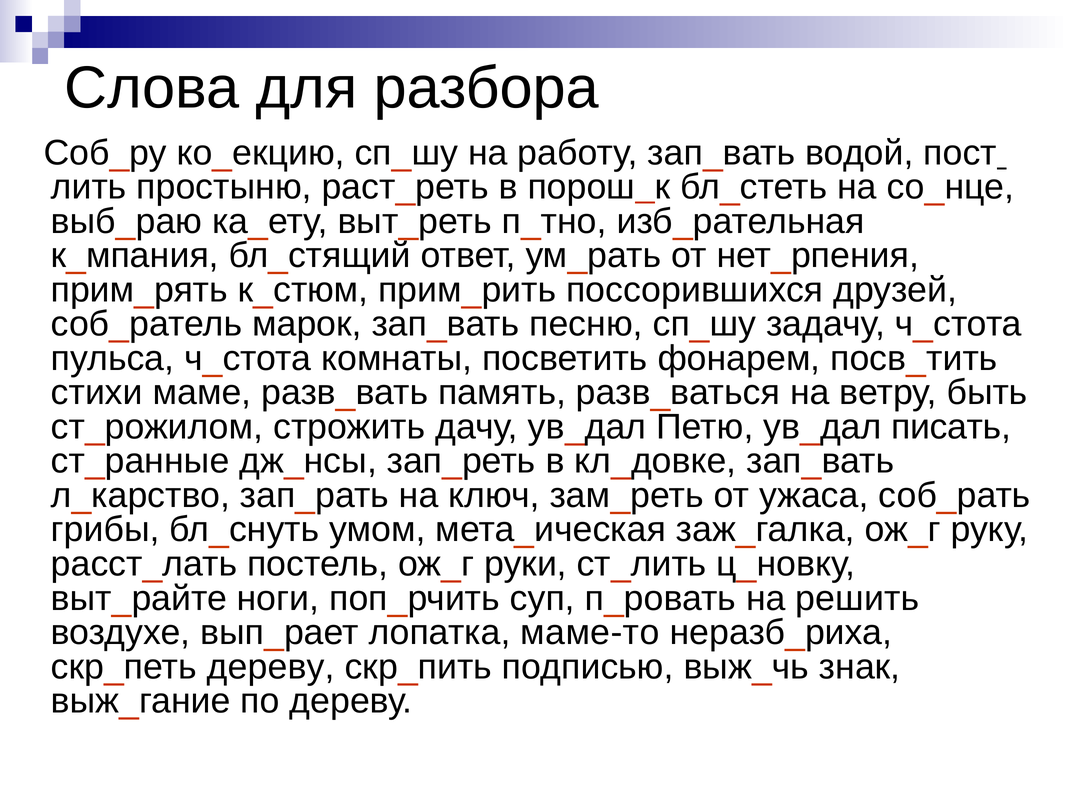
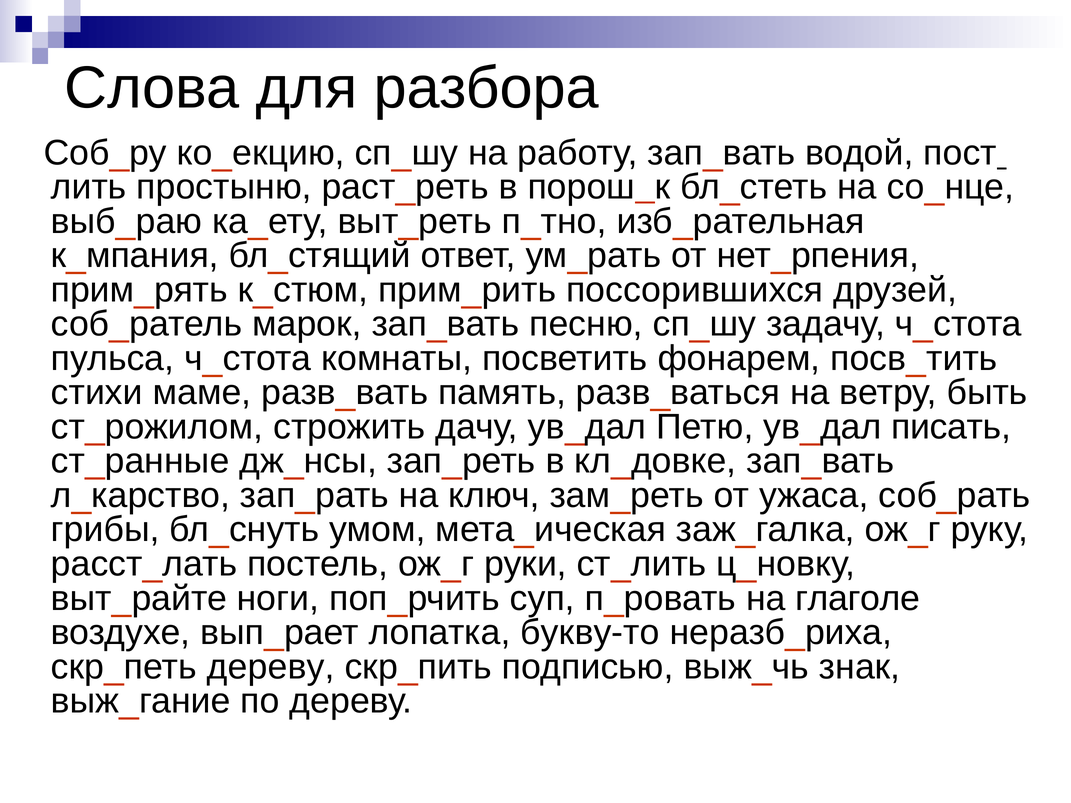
решить: решить -> глаголе
маме-то: маме-то -> букву-то
